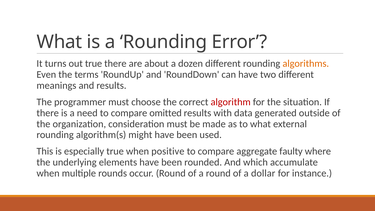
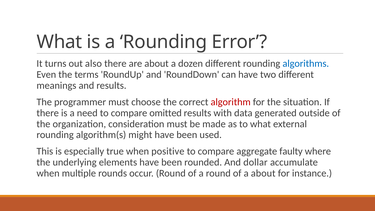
out true: true -> also
algorithms colour: orange -> blue
which: which -> dollar
a dollar: dollar -> about
